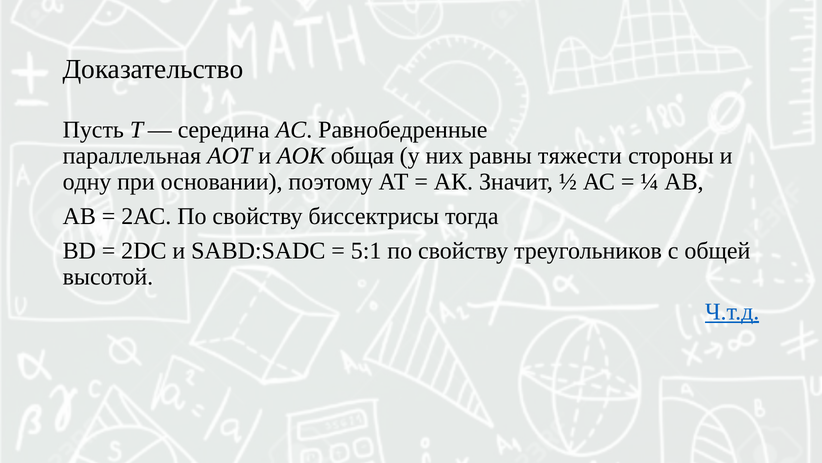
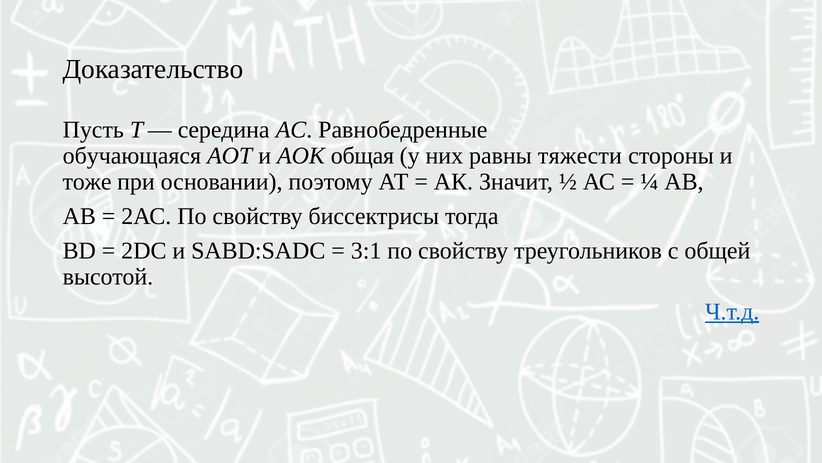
параллельная: параллельная -> обучающаяся
одну: одну -> тоже
5:1: 5:1 -> 3:1
